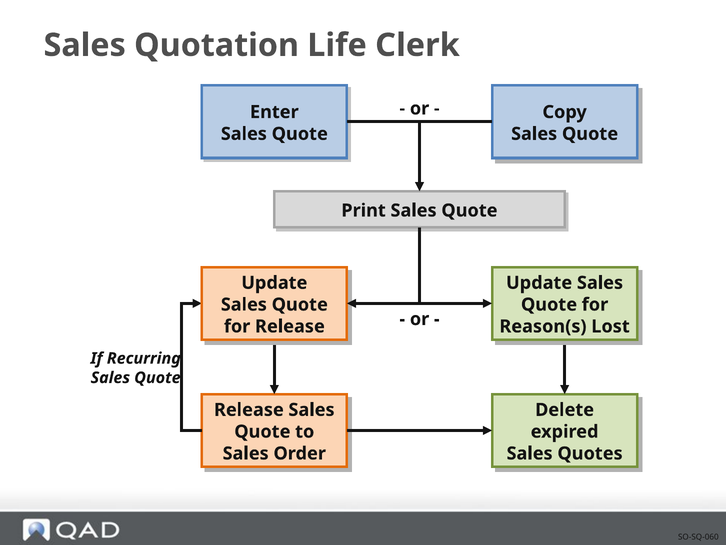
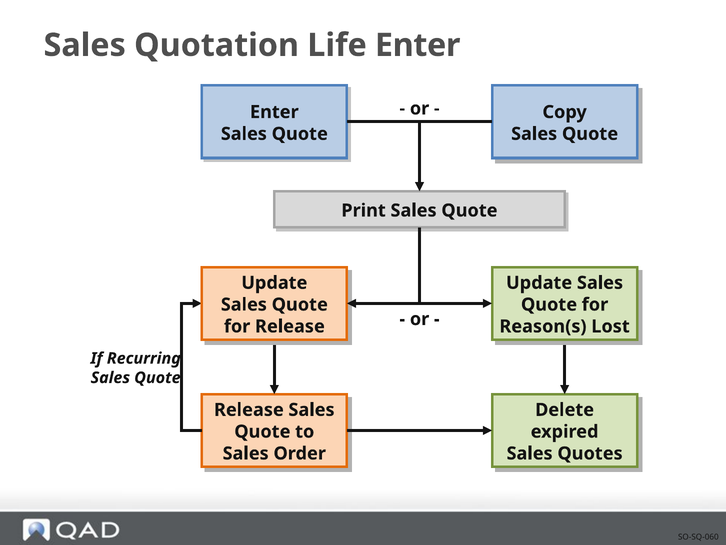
Life Clerk: Clerk -> Enter
